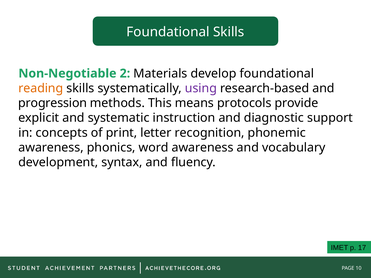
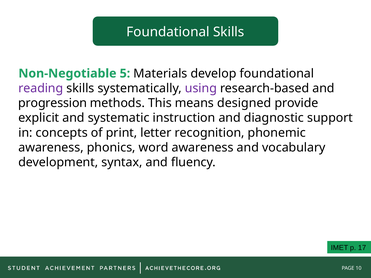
2: 2 -> 5
reading colour: orange -> purple
protocols: protocols -> designed
